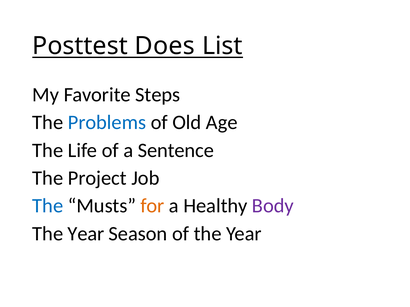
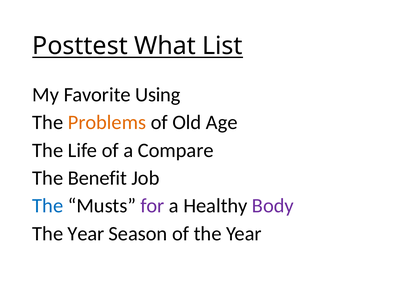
Does: Does -> What
Steps: Steps -> Using
Problems colour: blue -> orange
Sentence: Sentence -> Compare
Project: Project -> Benefit
for colour: orange -> purple
